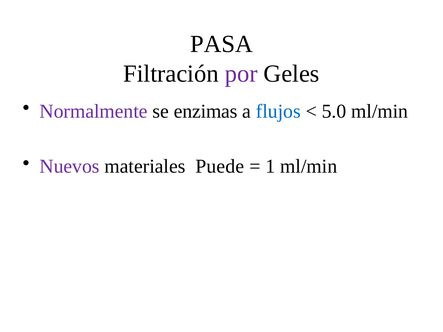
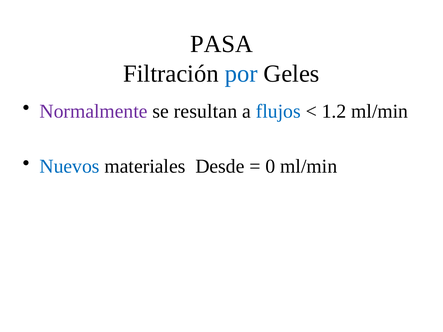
por colour: purple -> blue
enzimas: enzimas -> resultan
5.0: 5.0 -> 1.2
Nuevos colour: purple -> blue
Puede: Puede -> Desde
1: 1 -> 0
